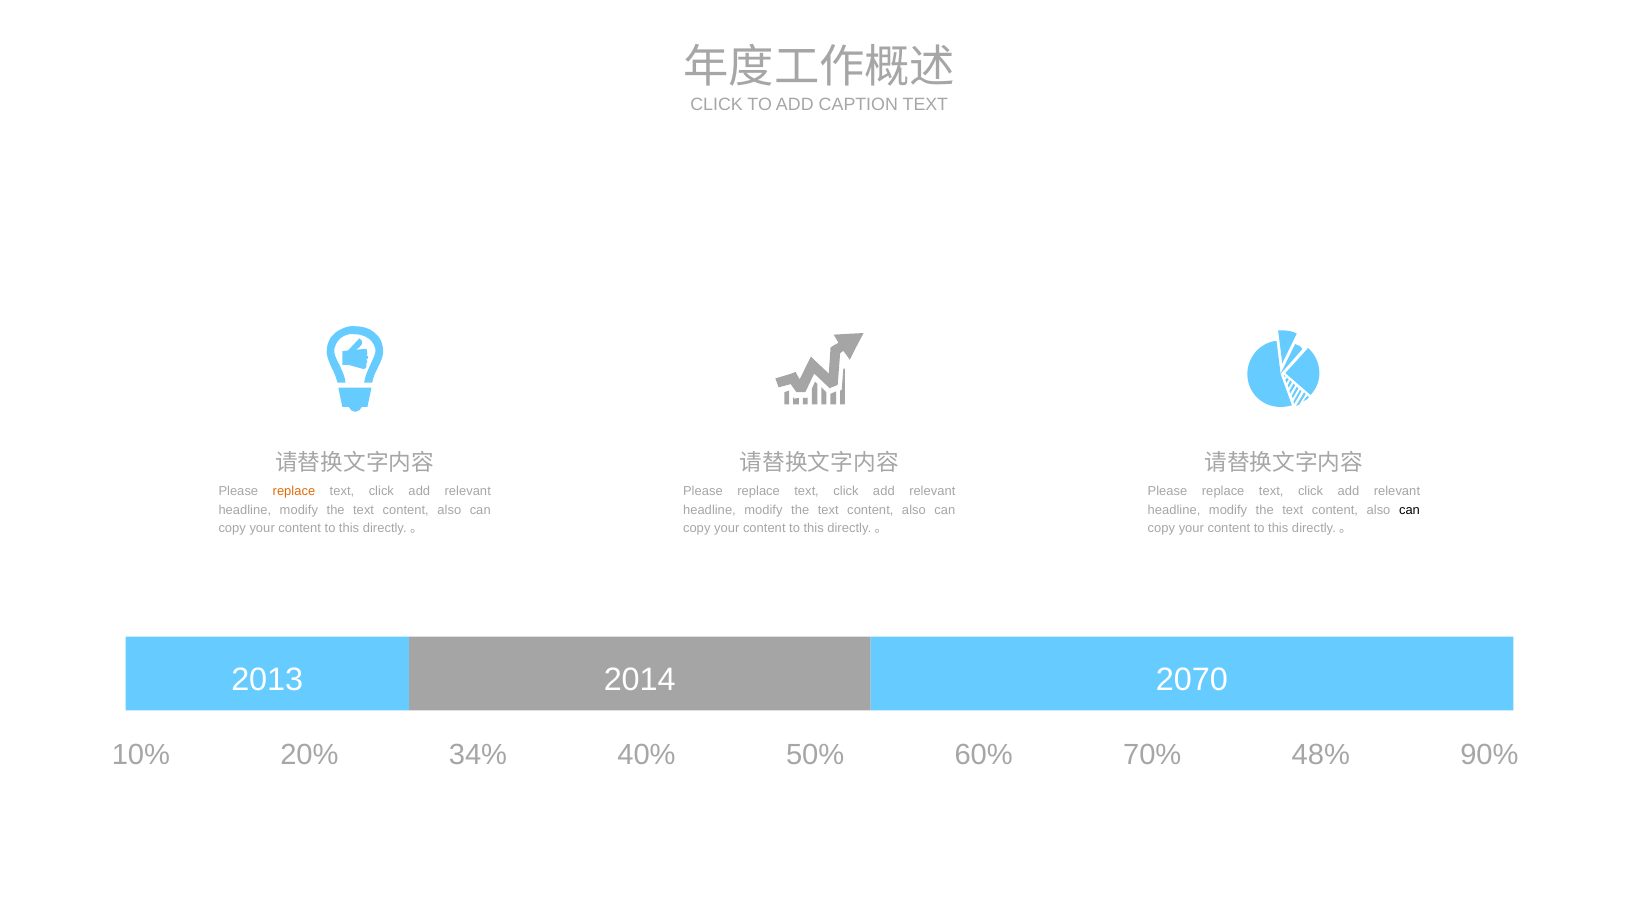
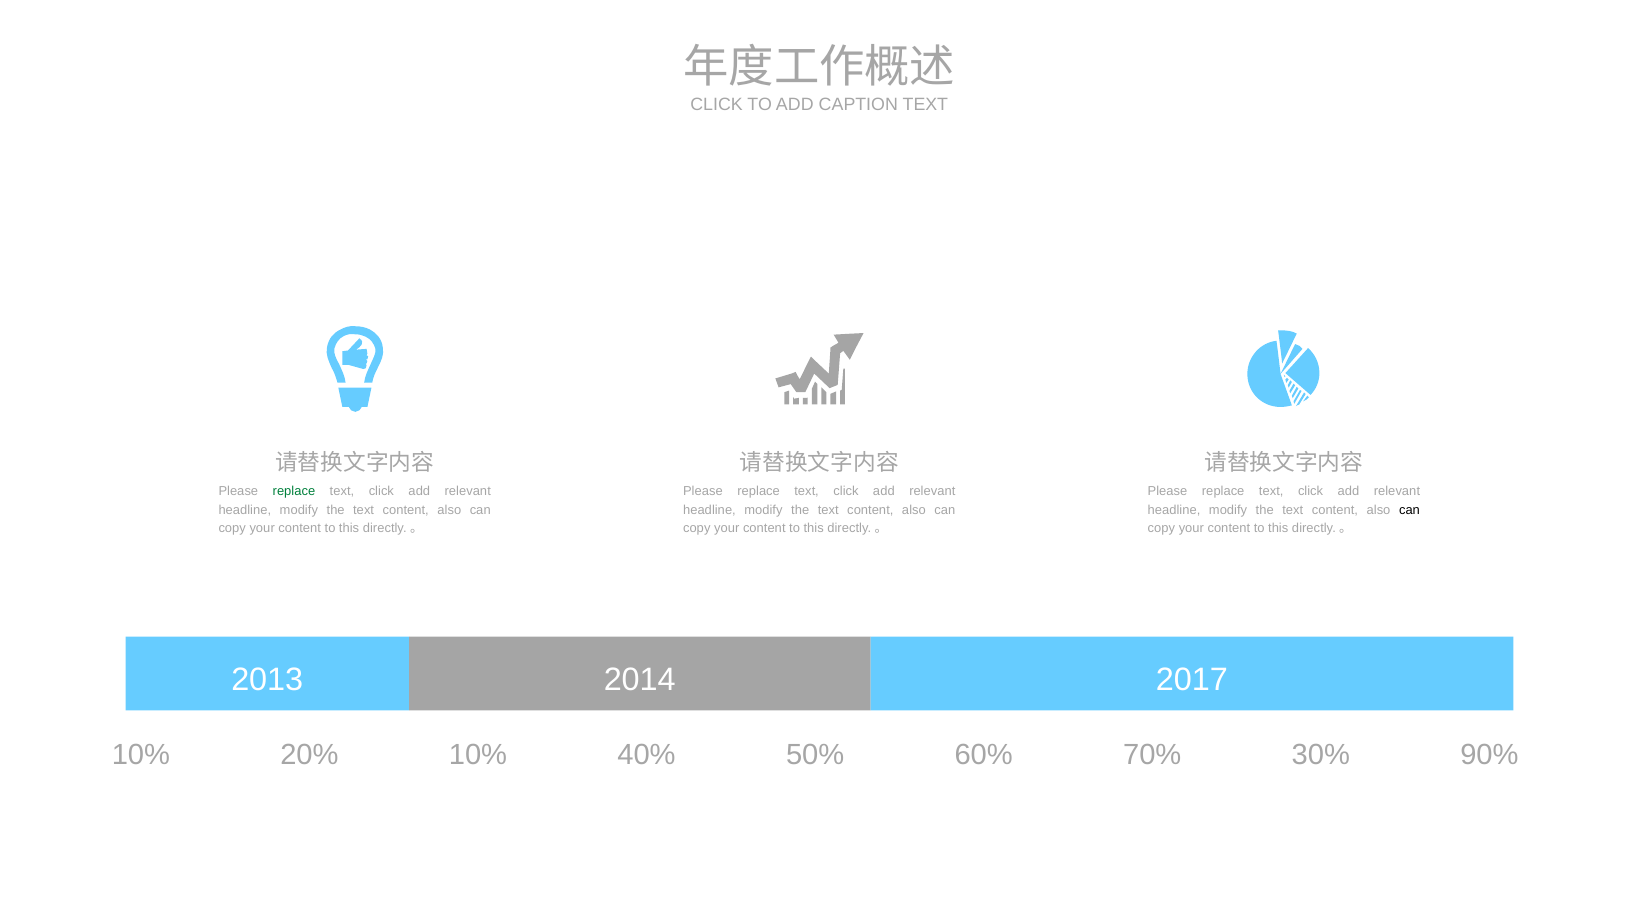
replace at (294, 491) colour: orange -> green
2070: 2070 -> 2017
20% 34%: 34% -> 10%
48%: 48% -> 30%
